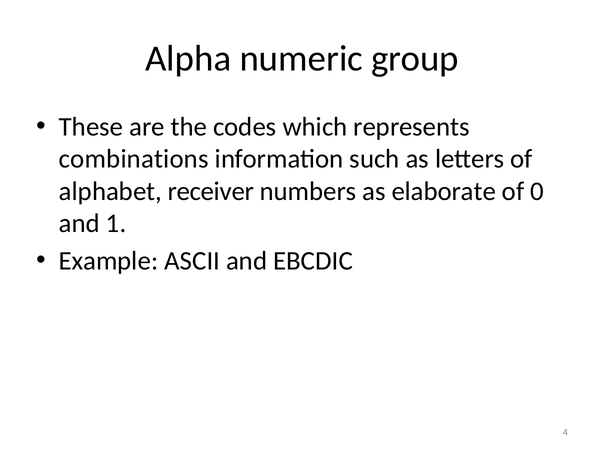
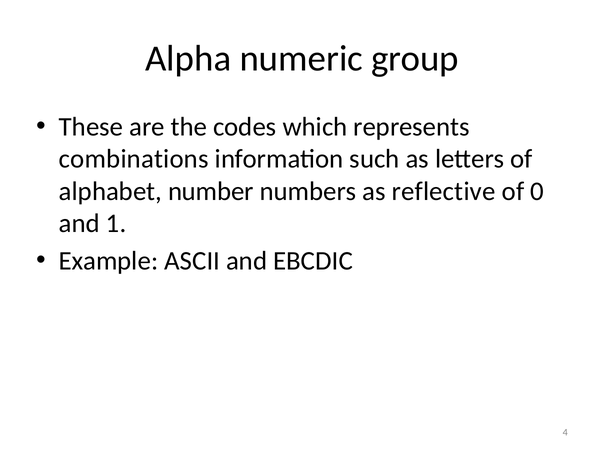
receiver: receiver -> number
elaborate: elaborate -> reflective
